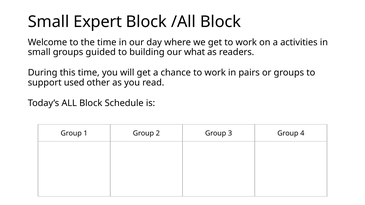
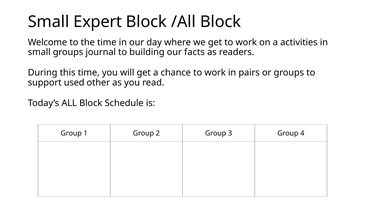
guided: guided -> journal
what: what -> facts
